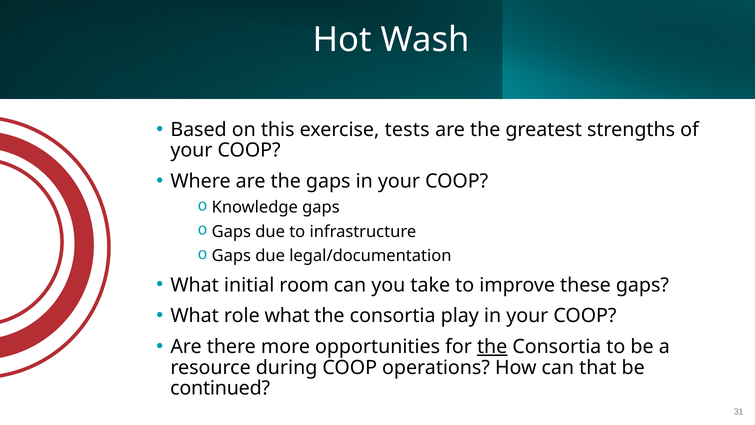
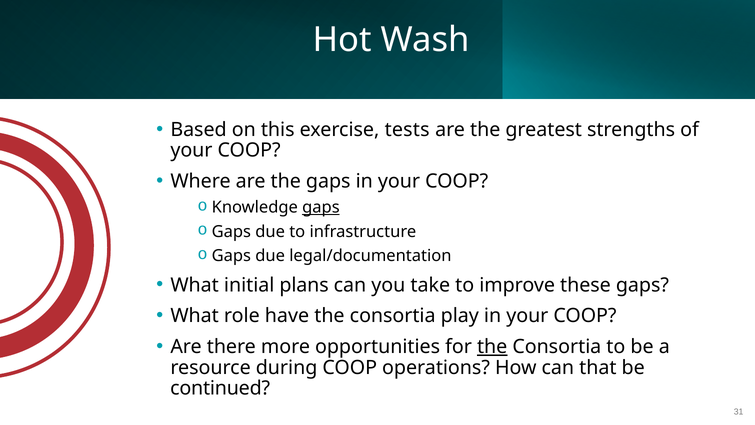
gaps at (321, 207) underline: none -> present
room: room -> plans
role what: what -> have
